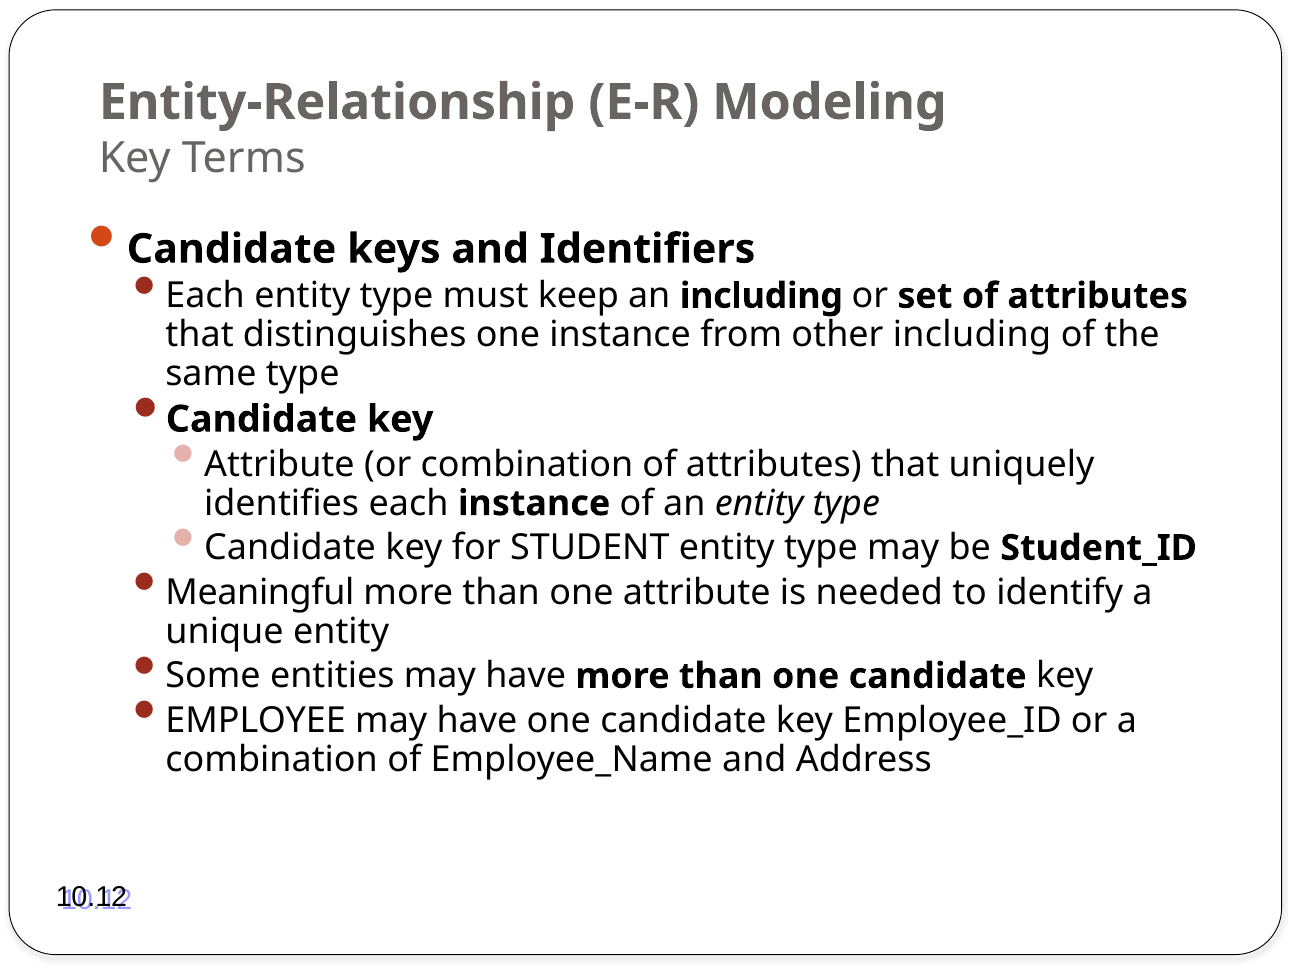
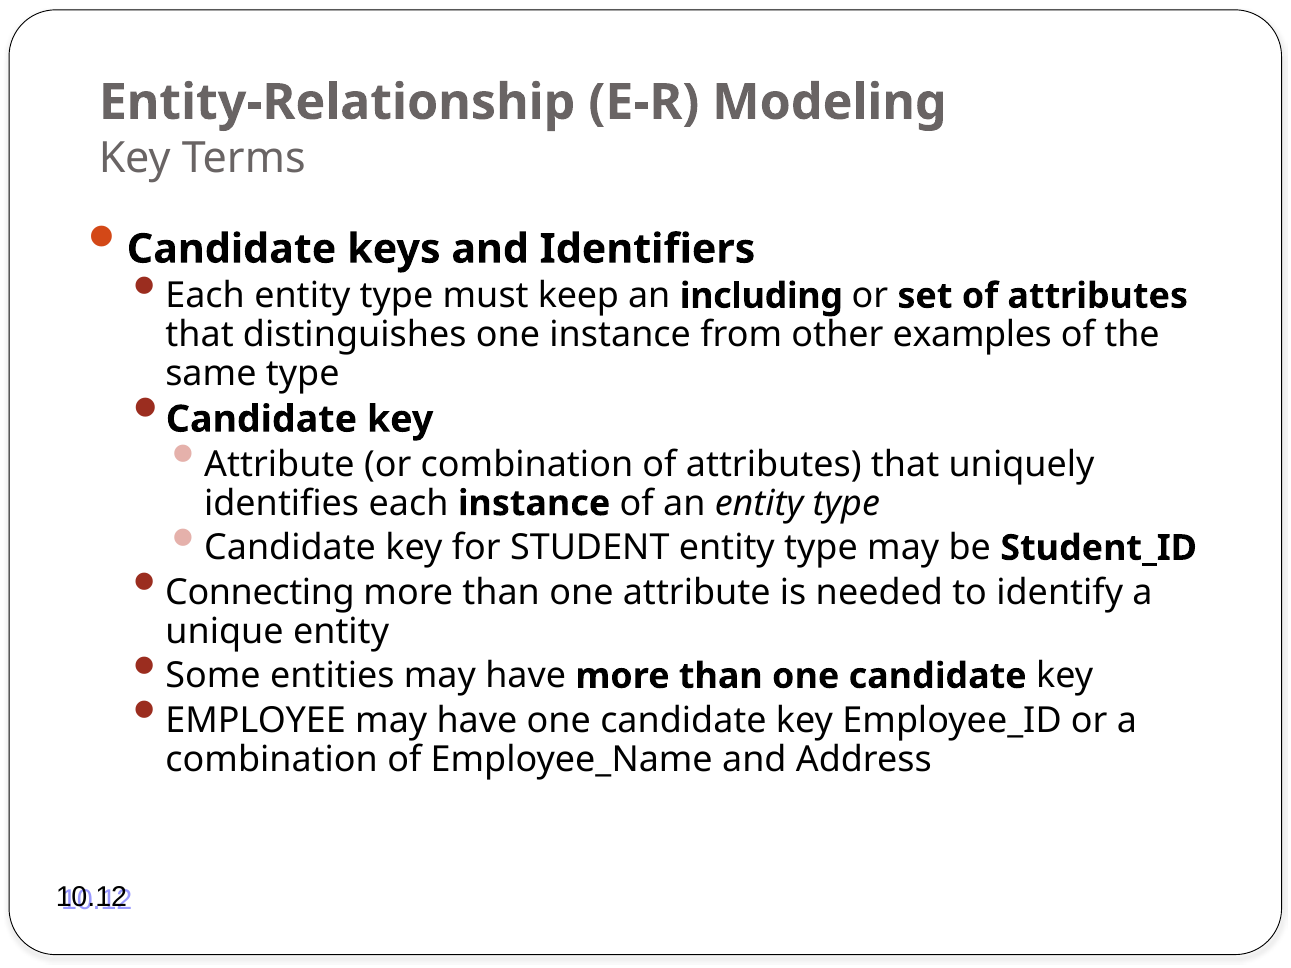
other including: including -> examples
Meaningful: Meaningful -> Connecting
